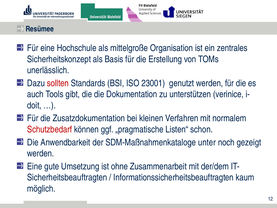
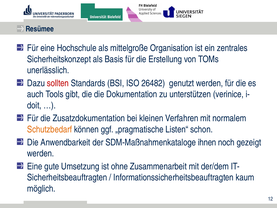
23001: 23001 -> 26482
Schutzbedarf colour: red -> orange
unter: unter -> ihnen
